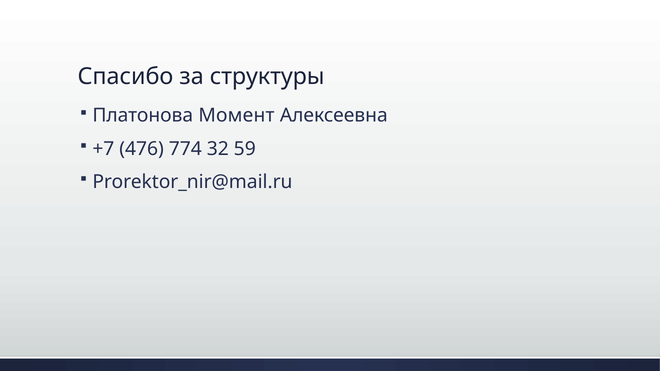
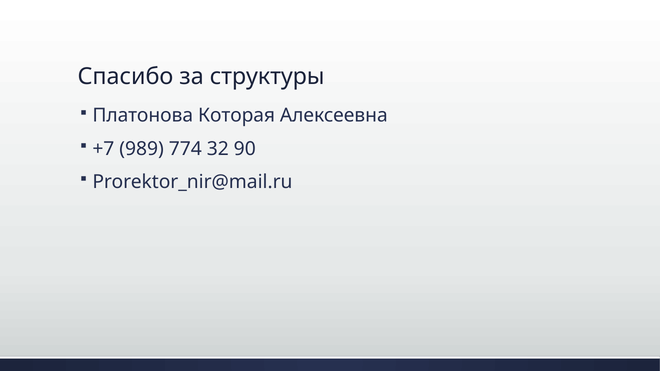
Момент: Момент -> Которая
476: 476 -> 989
59: 59 -> 90
